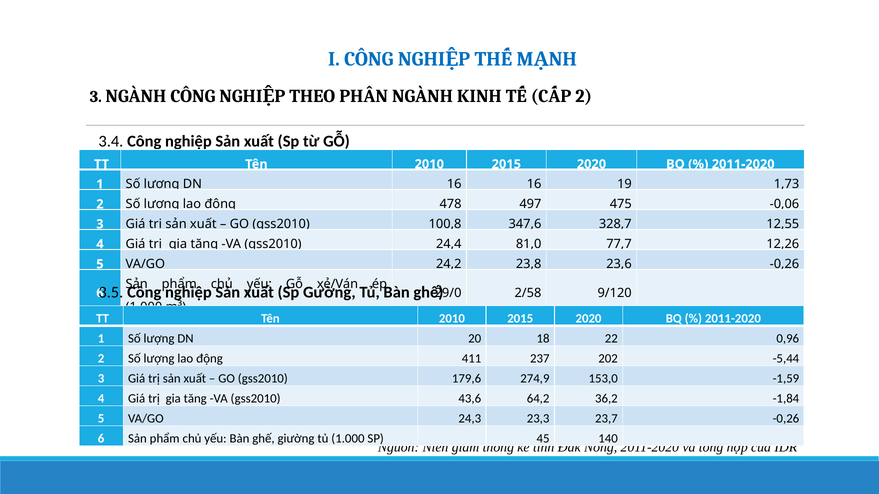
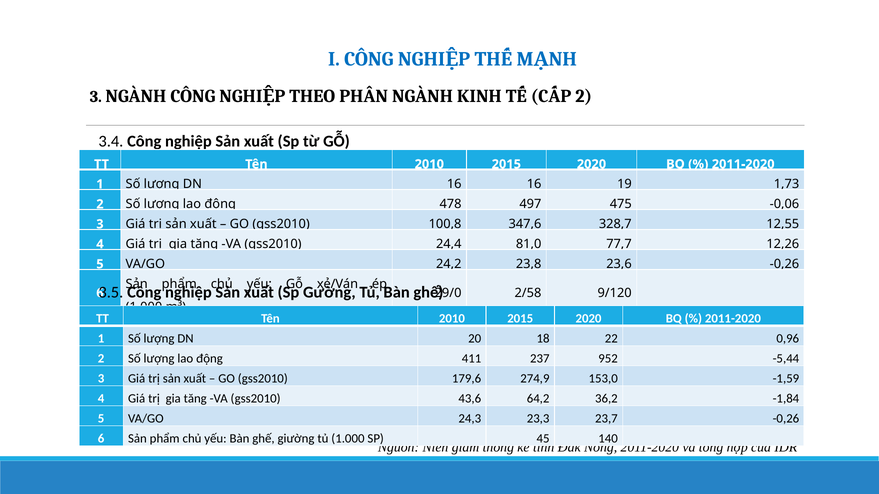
202: 202 -> 952
